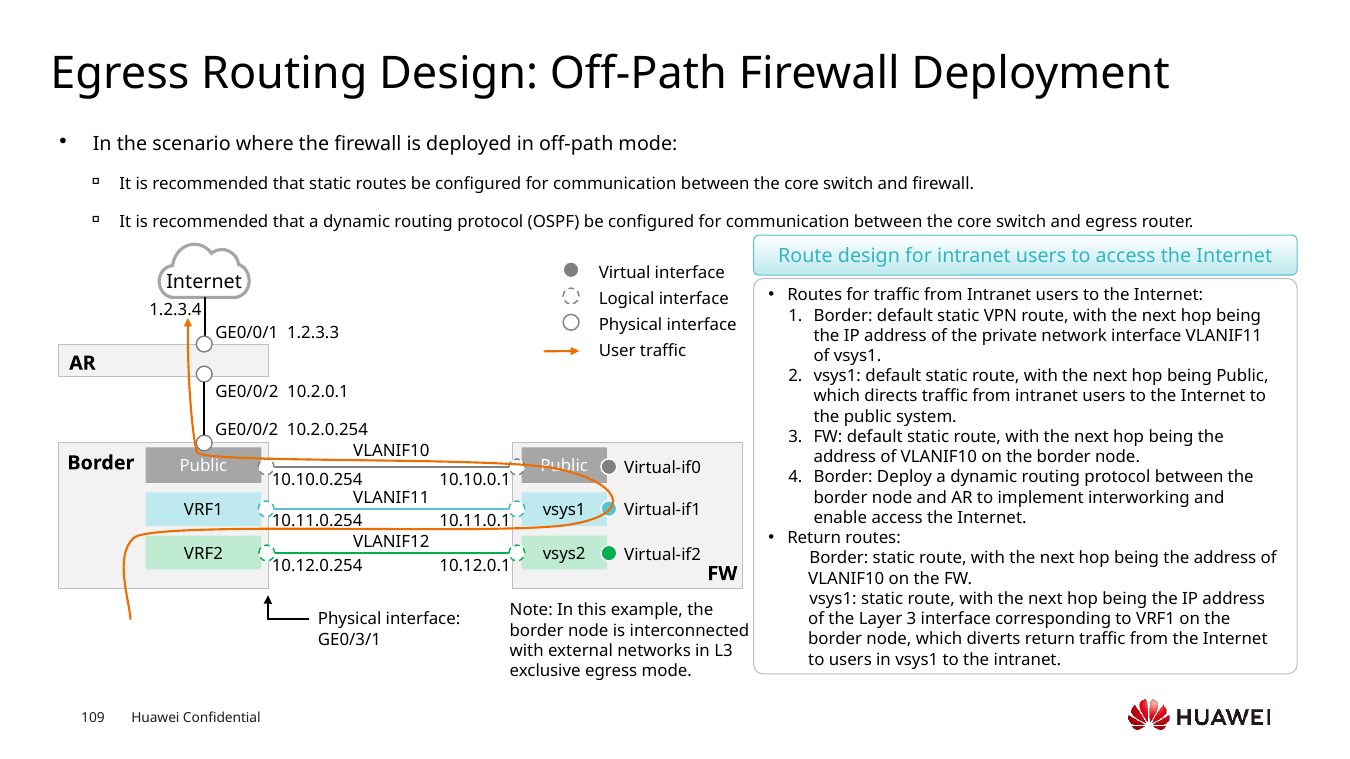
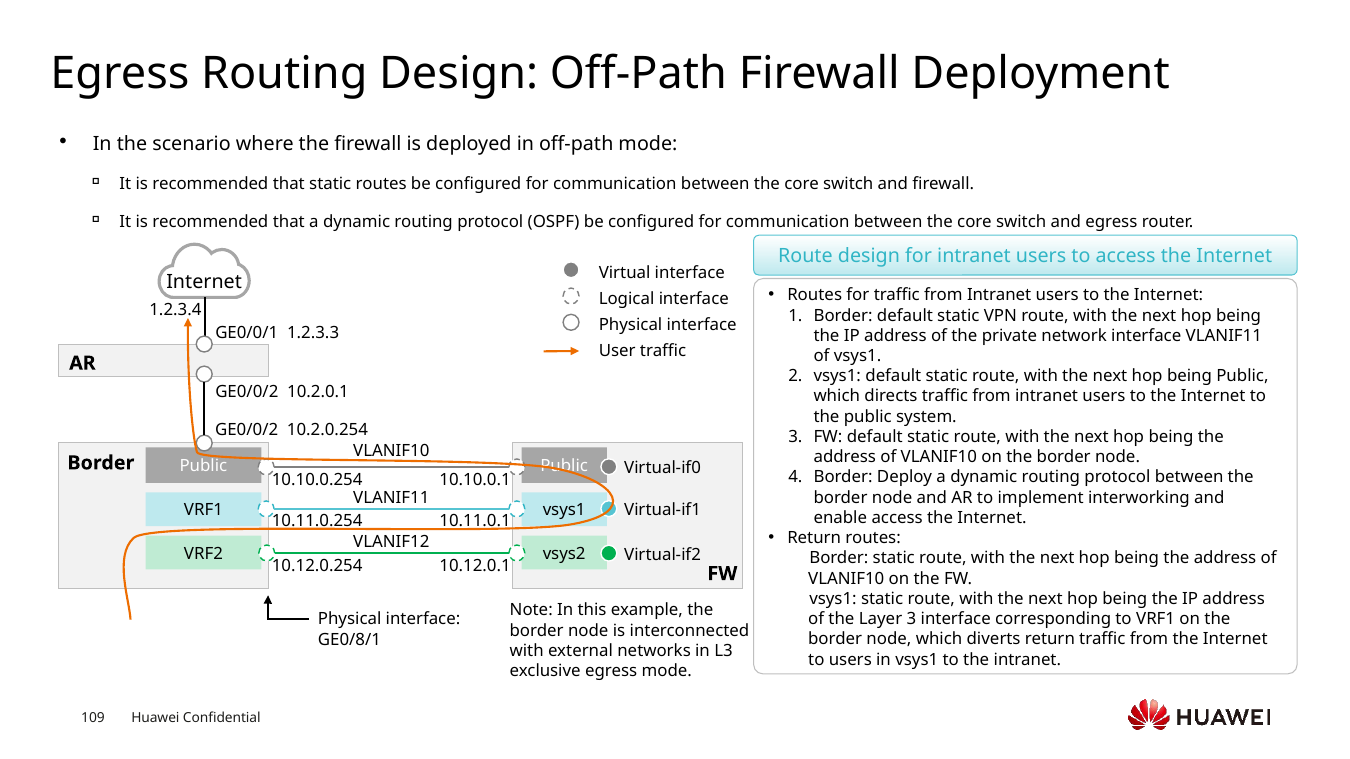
GE0/3/1: GE0/3/1 -> GE0/8/1
